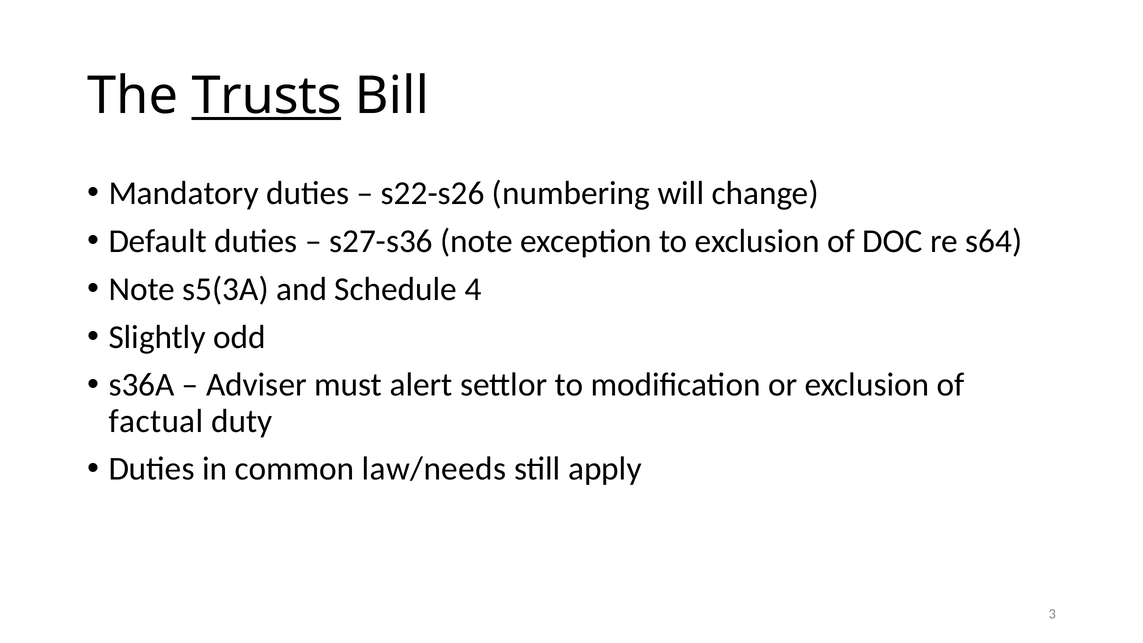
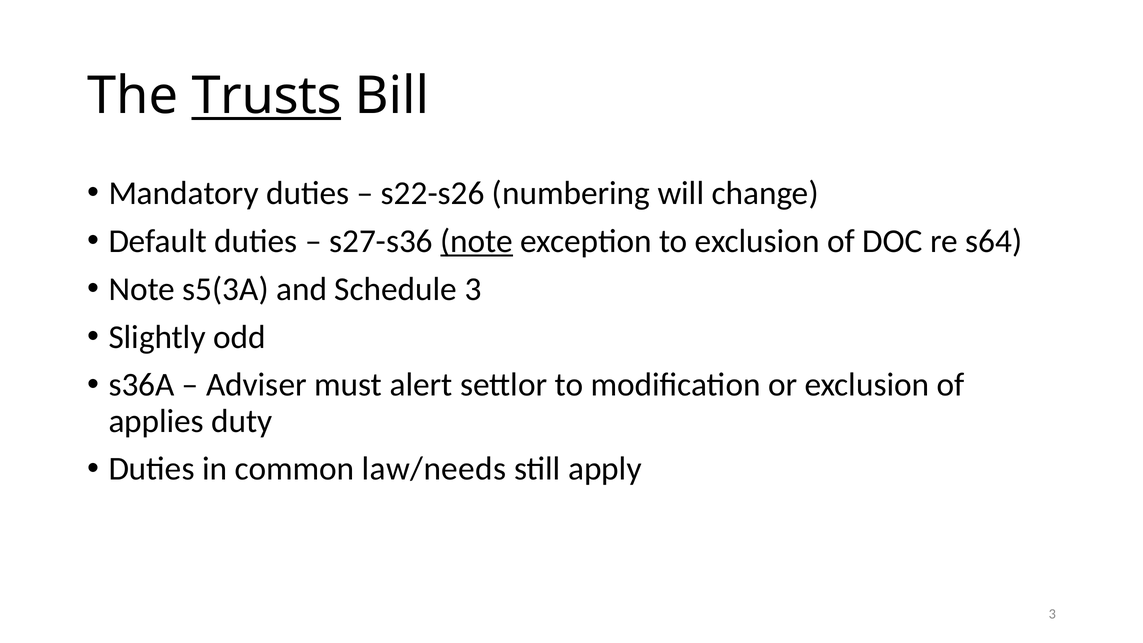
note at (477, 241) underline: none -> present
Schedule 4: 4 -> 3
factual: factual -> applies
